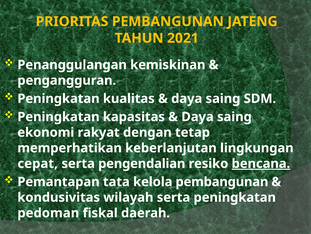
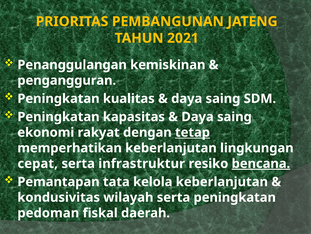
tetap underline: none -> present
pengendalian: pengendalian -> infrastruktur
kelola pembangunan: pembangunan -> keberlanjutan
